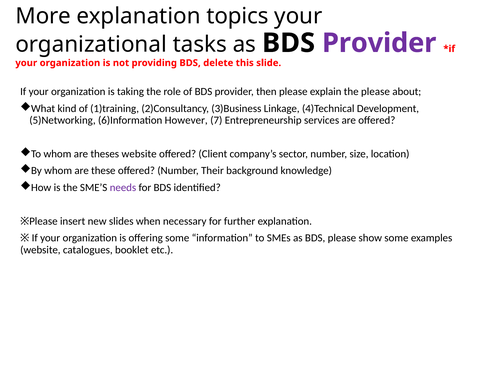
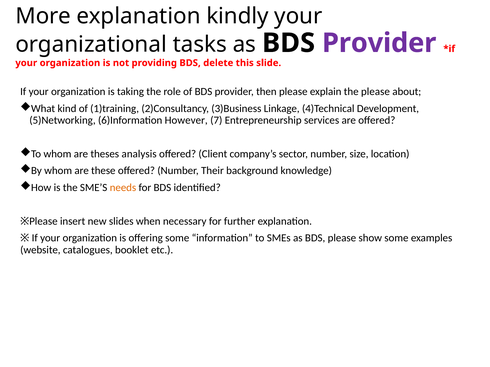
topics: topics -> kindly
theses website: website -> analysis
needs colour: purple -> orange
